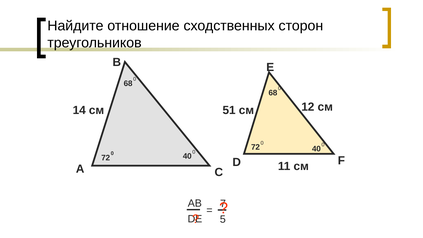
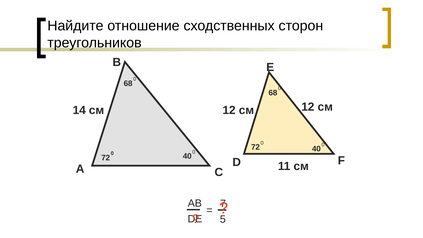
51 at (229, 110): 51 -> 12
